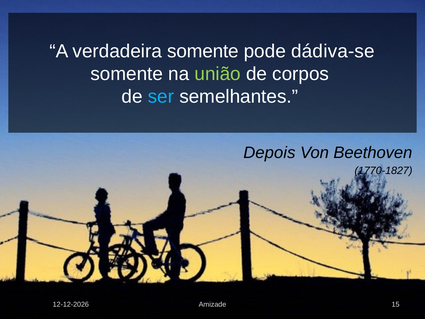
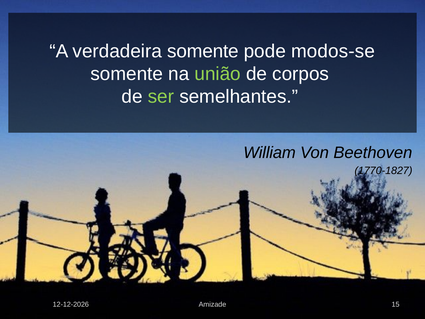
dádiva-se: dádiva-se -> modos-se
ser colour: light blue -> light green
Depois: Depois -> William
